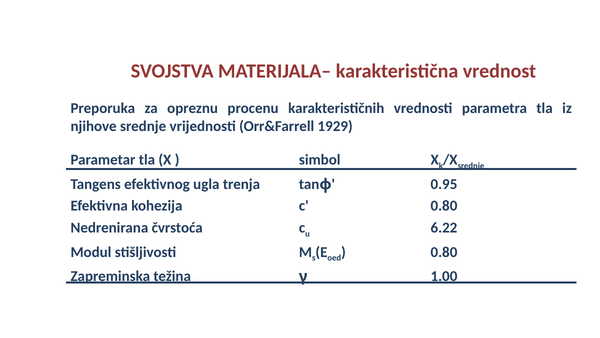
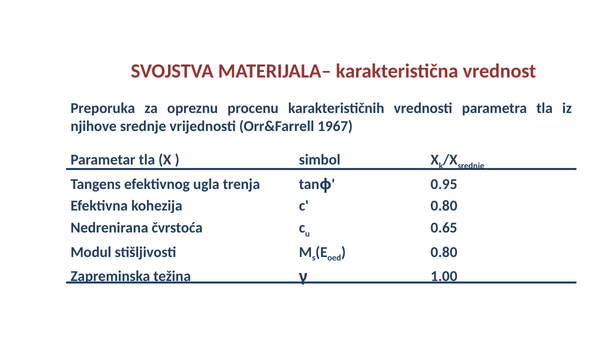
1929: 1929 -> 1967
6.22: 6.22 -> 0.65
